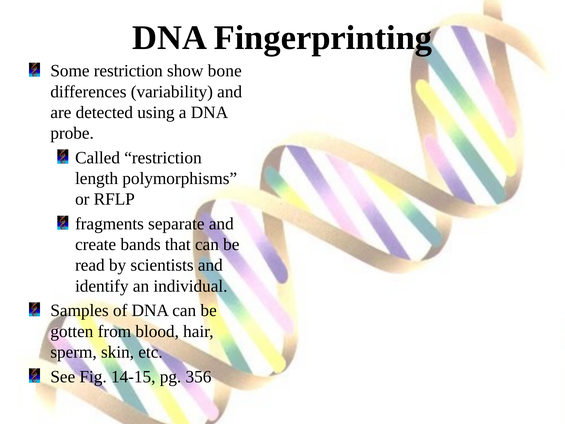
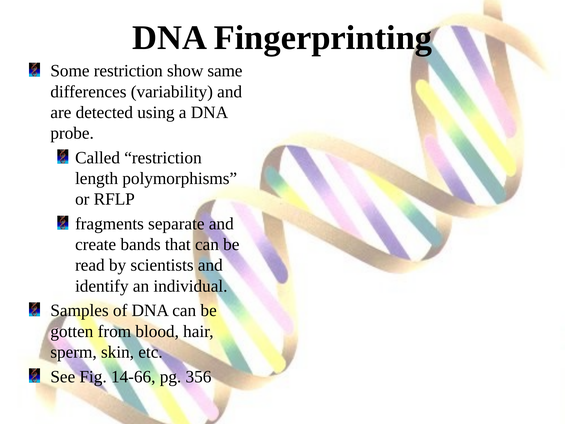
bone: bone -> same
14-15: 14-15 -> 14-66
